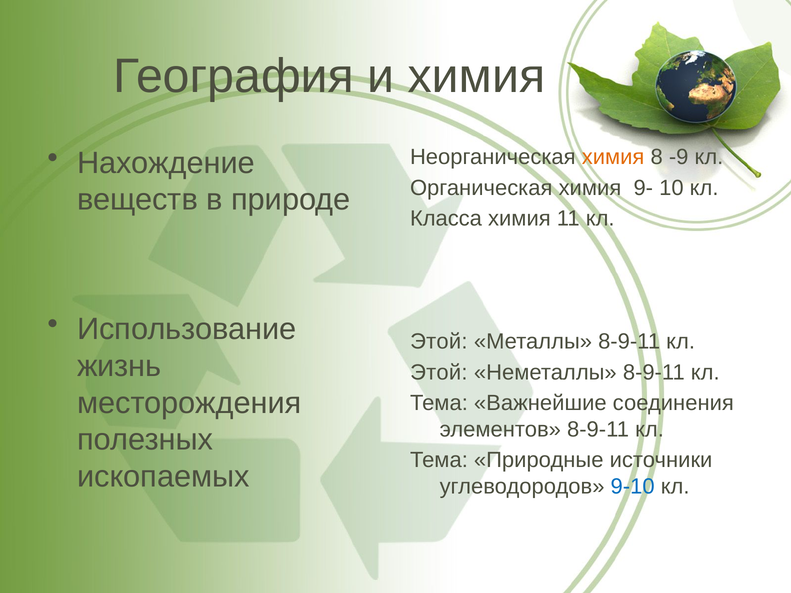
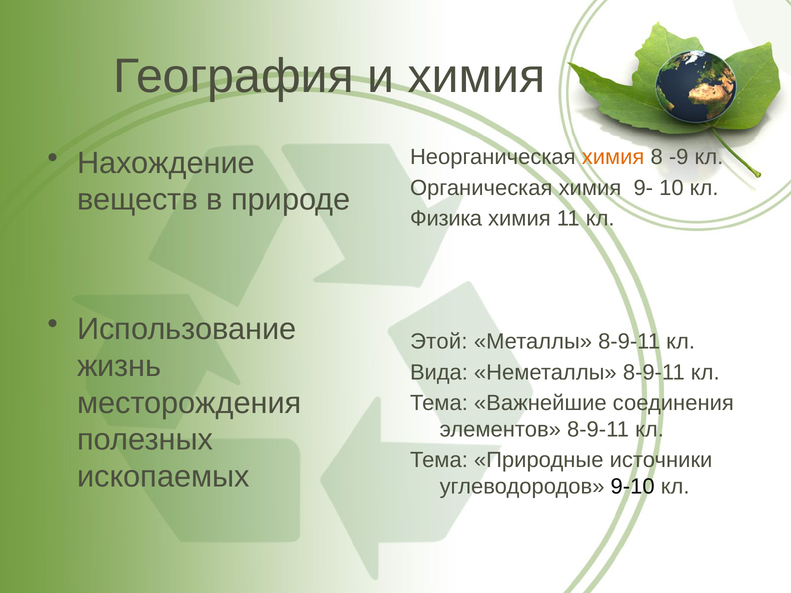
Класса: Класса -> Физика
Этой at (439, 372): Этой -> Вида
9-10 colour: blue -> black
